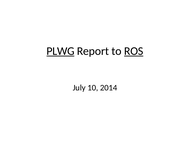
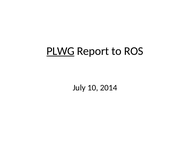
ROS underline: present -> none
